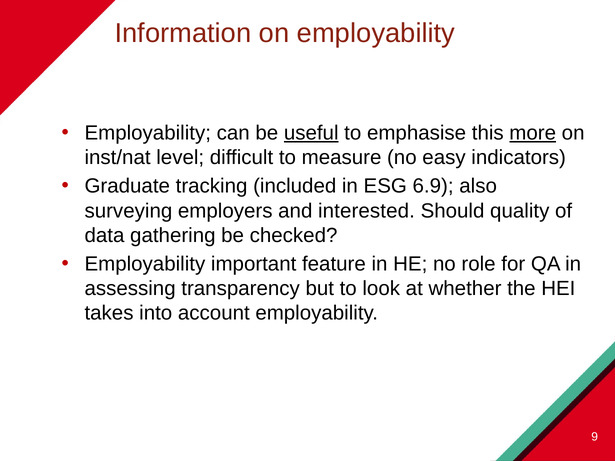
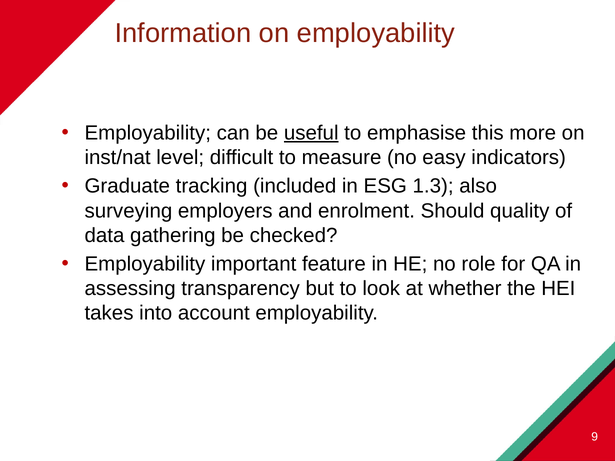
more underline: present -> none
6.9: 6.9 -> 1.3
interested: interested -> enrolment
